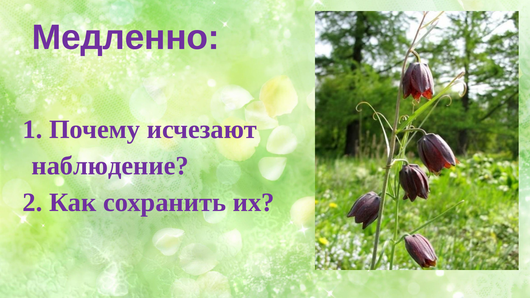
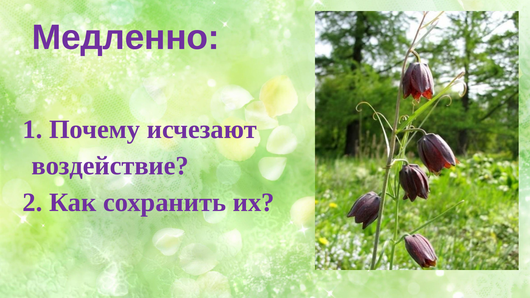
наблюдение: наблюдение -> воздействие
